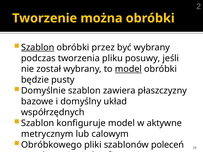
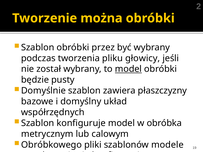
Szablon at (38, 47) underline: present -> none
posuwy: posuwy -> głowicy
aktywne: aktywne -> obróbka
poleceń: poleceń -> modele
